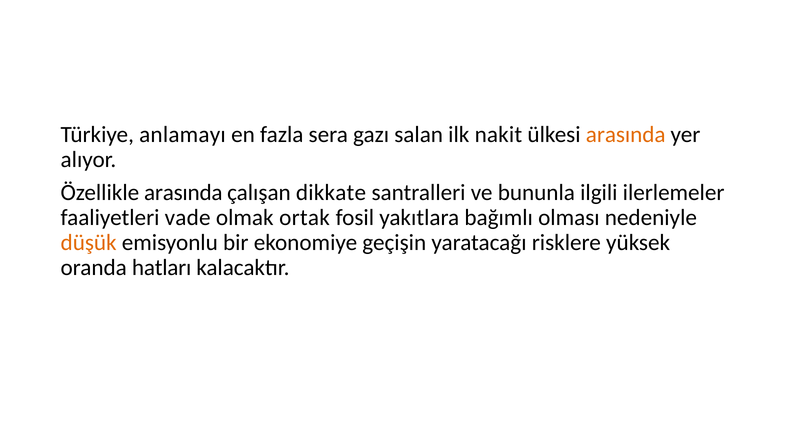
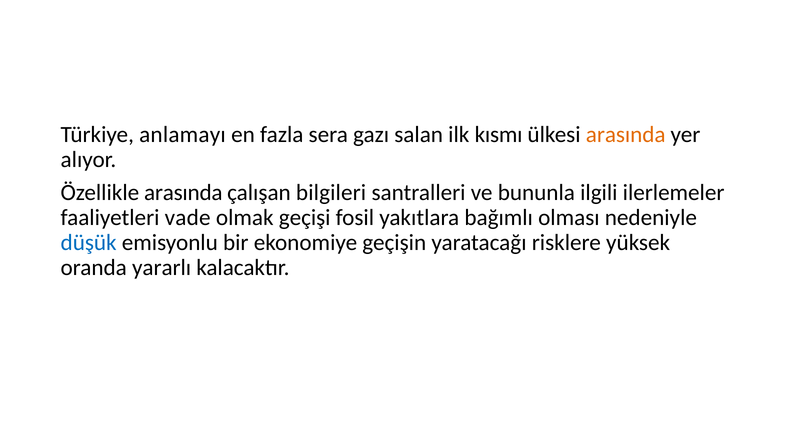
nakit: nakit -> kısmı
dikkate: dikkate -> bilgileri
ortak: ortak -> geçişi
düşük colour: orange -> blue
hatları: hatları -> yararlı
